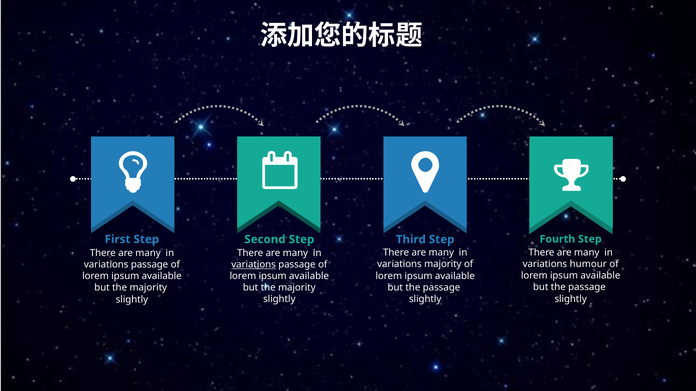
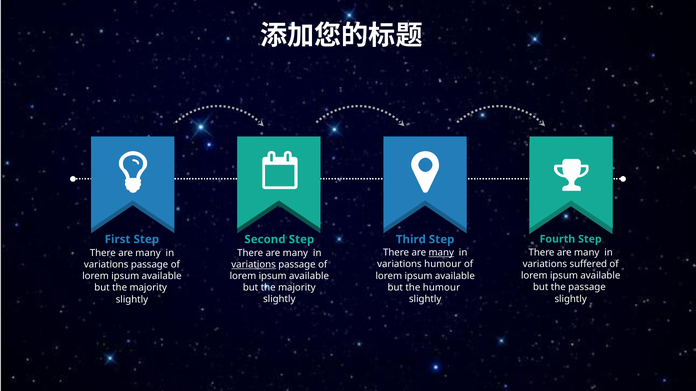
many at (441, 253) underline: none -> present
humour: humour -> suffered
variations majority: majority -> humour
passage at (442, 288): passage -> humour
